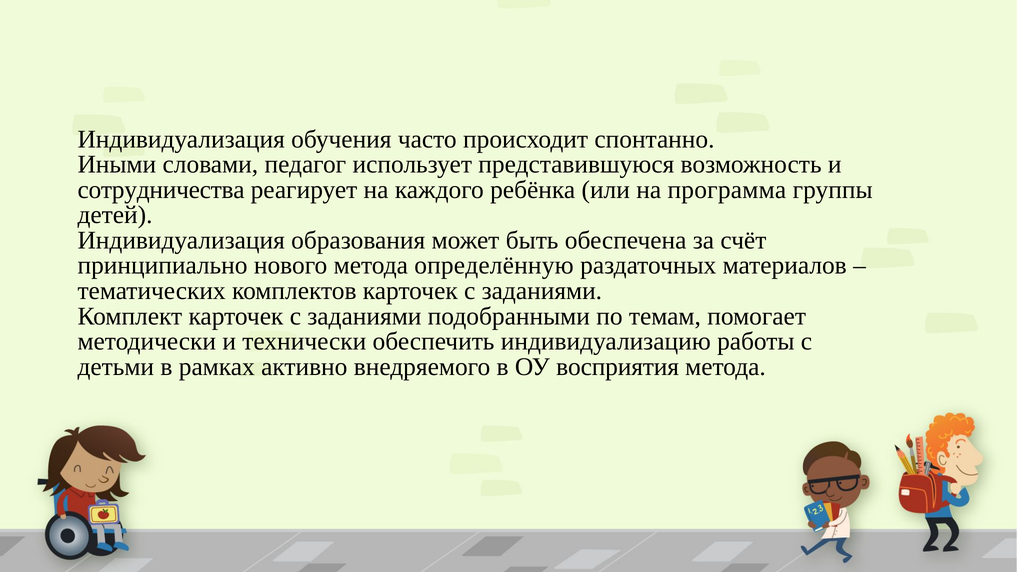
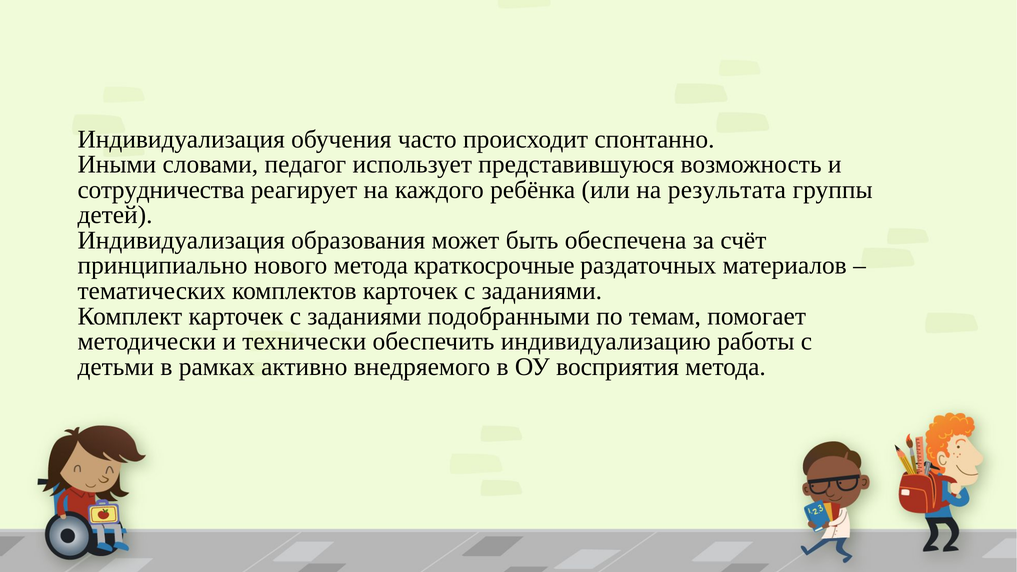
программа: программа -> результата
определённую: определённую -> краткосрочные
